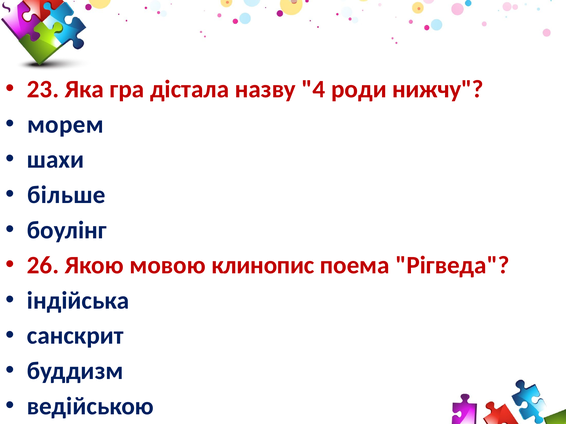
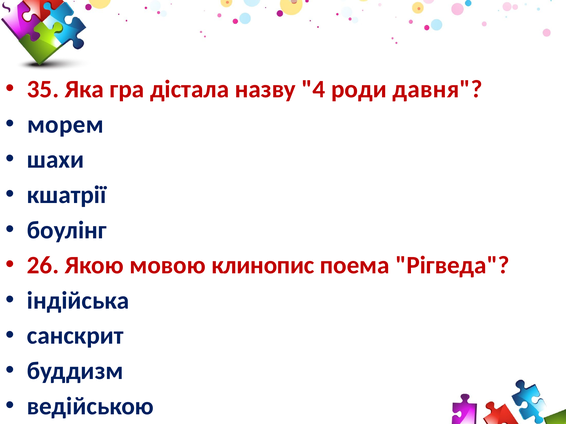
23: 23 -> 35
нижчу: нижчу -> давня
більше: більше -> кшатрії
